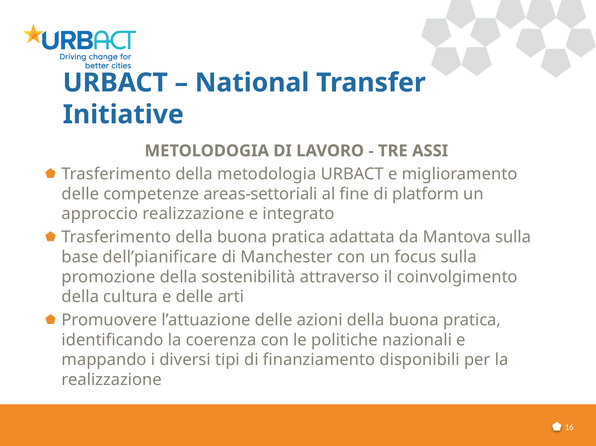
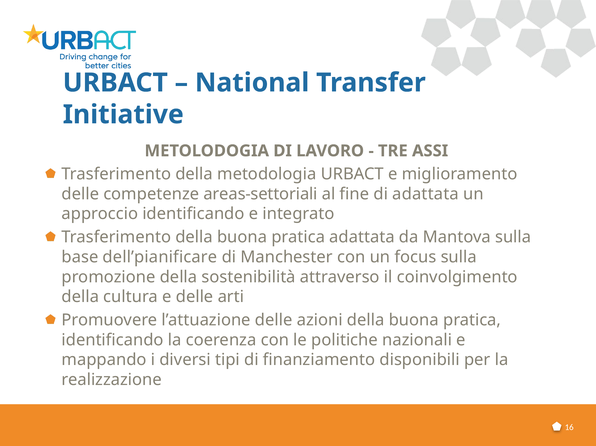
di platform: platform -> adattata
approccio realizzazione: realizzazione -> identificando
